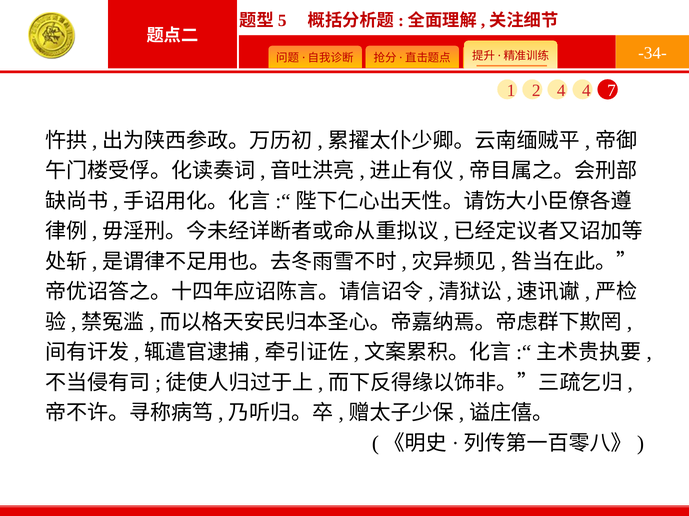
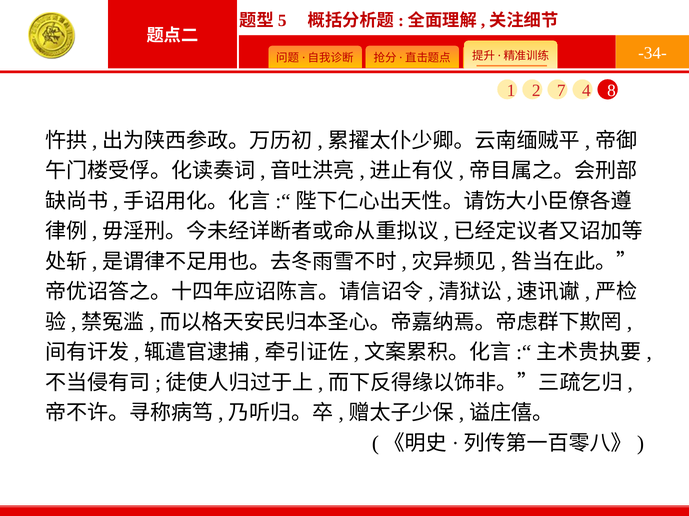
2 4: 4 -> 7
7: 7 -> 8
